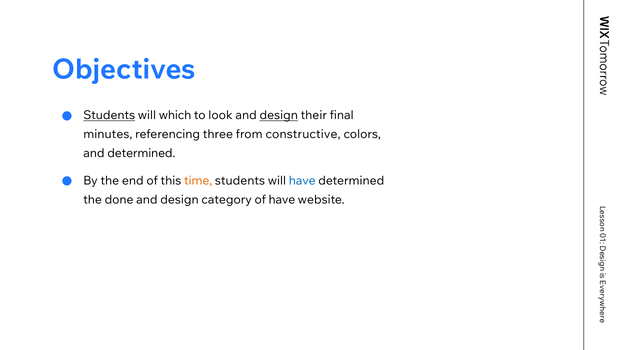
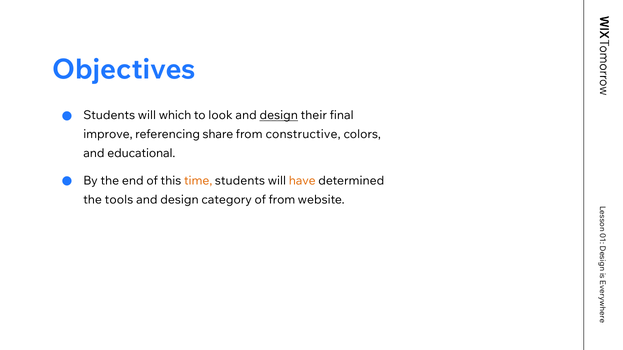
Students at (109, 116) underline: present -> none
minutes: minutes -> improve
three: three -> share
and determined: determined -> educational
have at (302, 181) colour: blue -> orange
done: done -> tools
of have: have -> from
